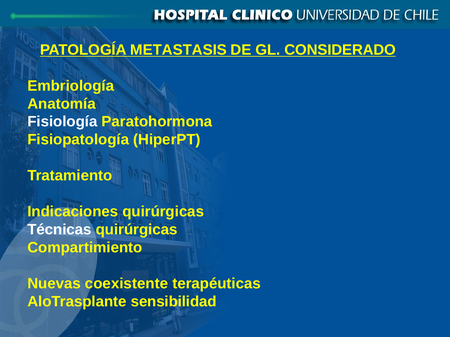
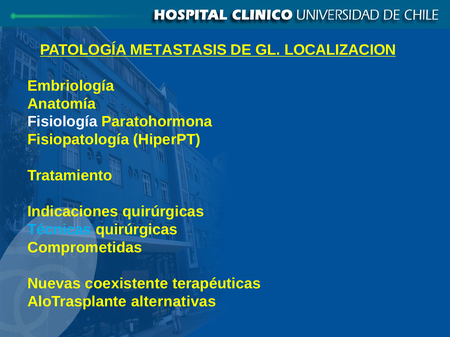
CONSIDERADO: CONSIDERADO -> LOCALIZACION
Técnicas colour: white -> light blue
Compartimiento: Compartimiento -> Comprometidas
sensibilidad: sensibilidad -> alternativas
